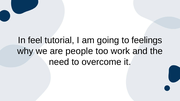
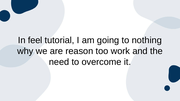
feelings: feelings -> nothing
people: people -> reason
